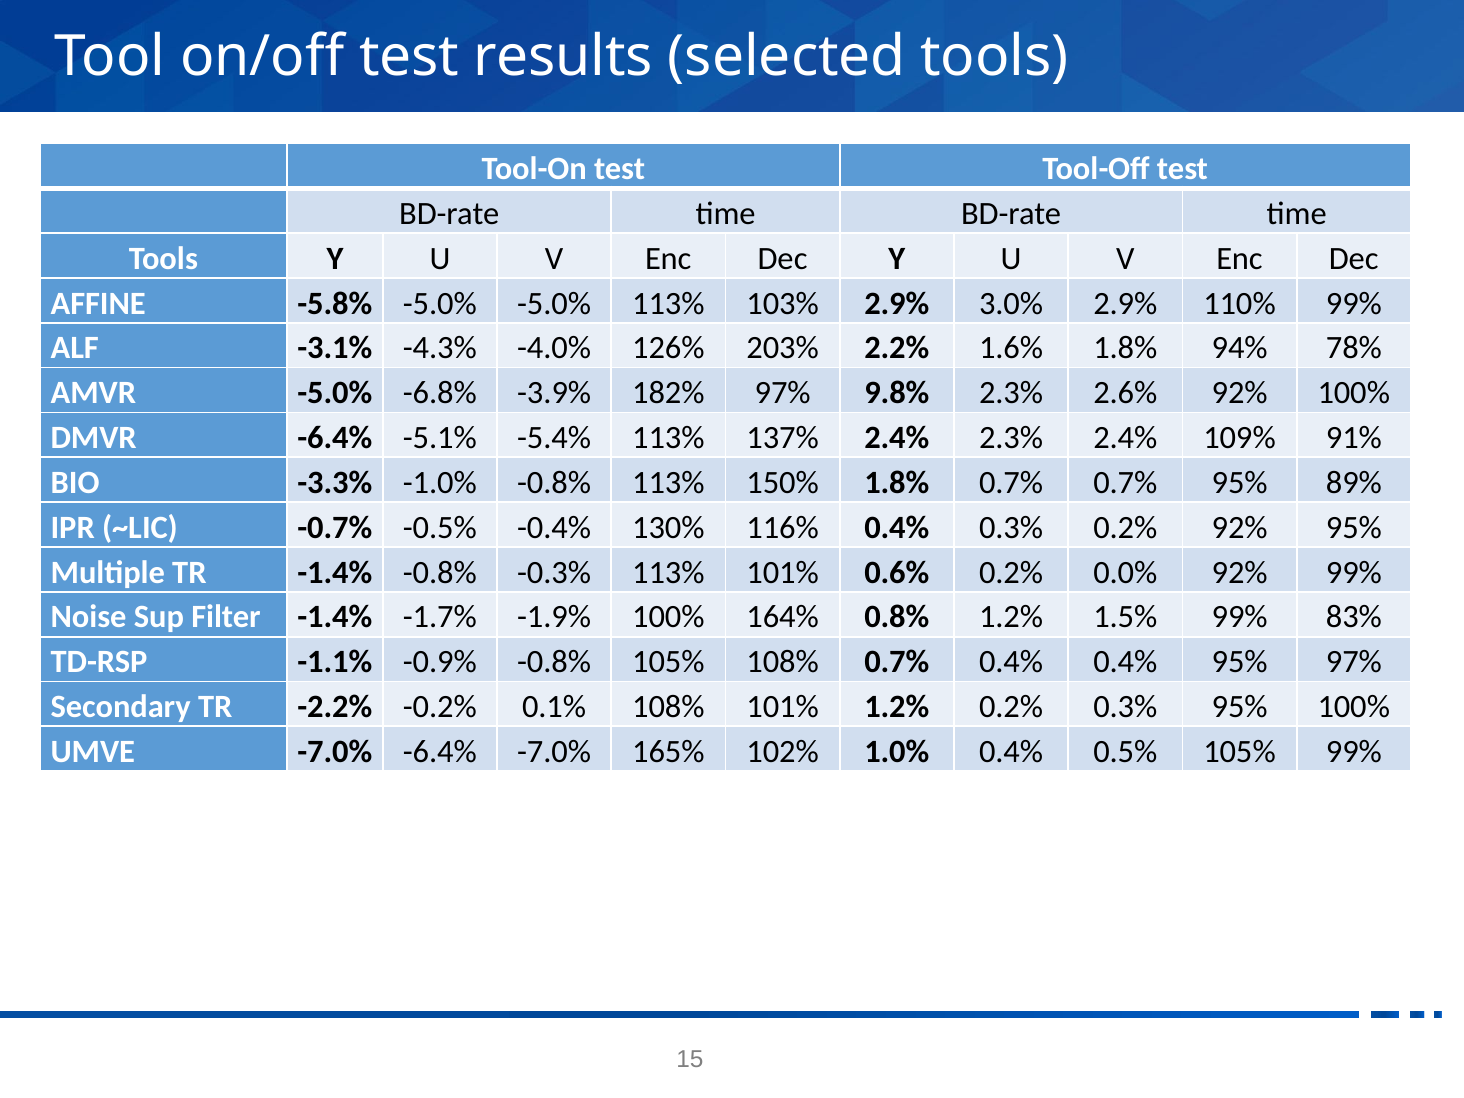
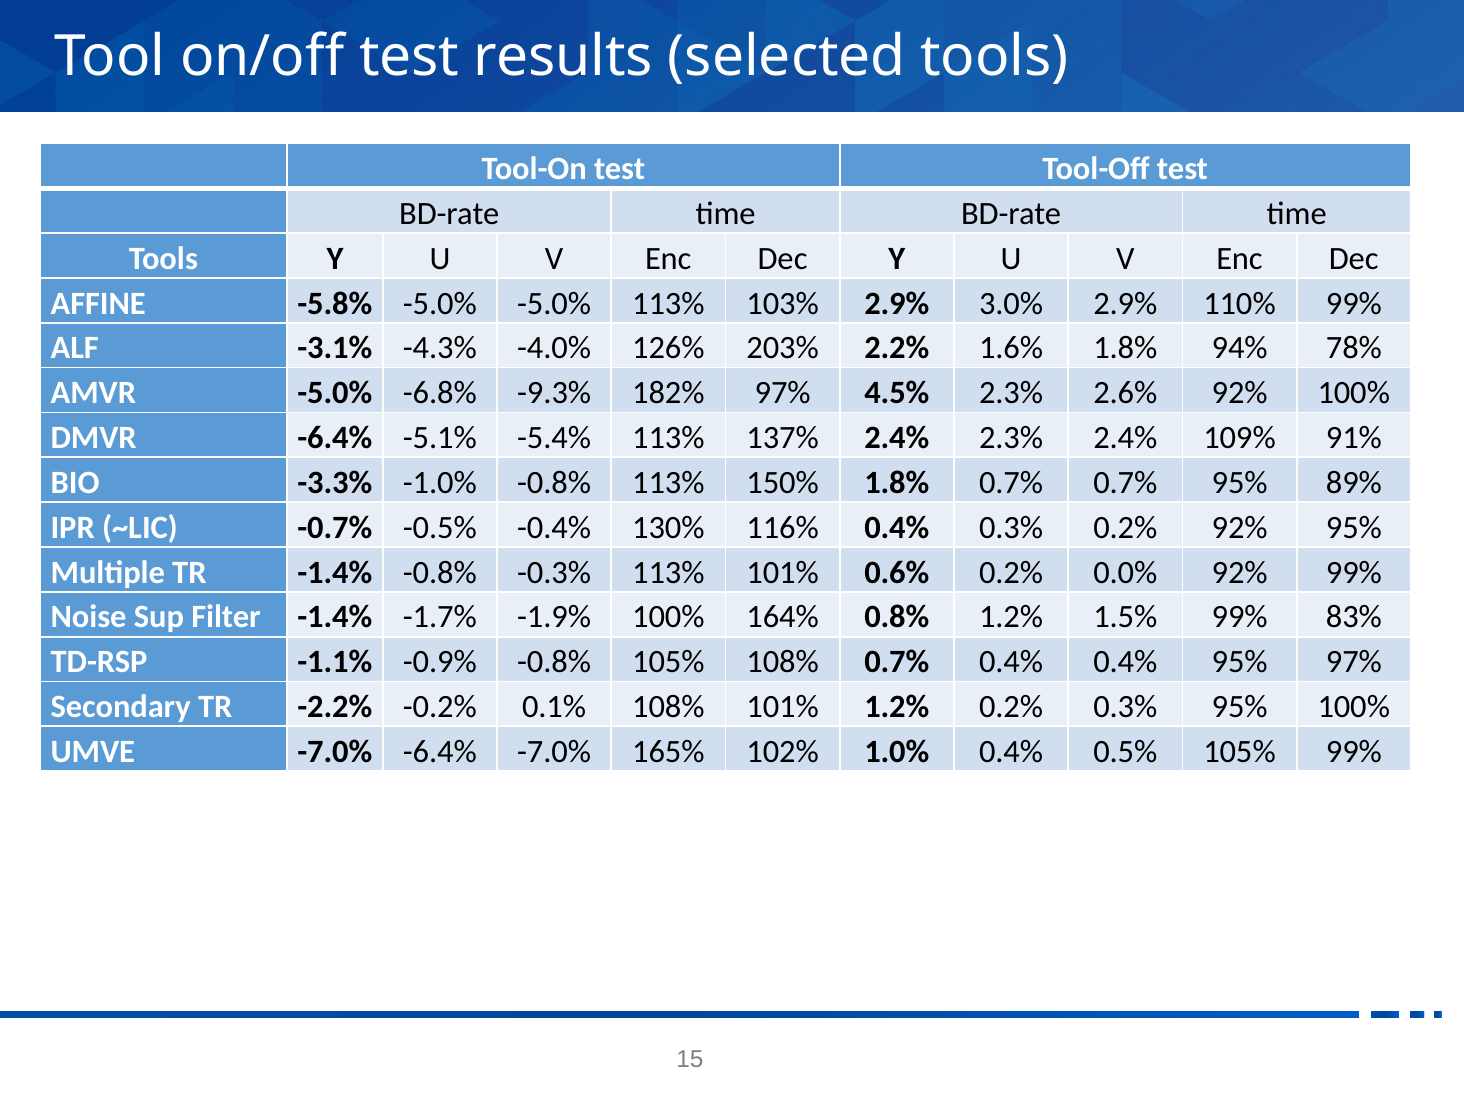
-3.9%: -3.9% -> -9.3%
9.8%: 9.8% -> 4.5%
